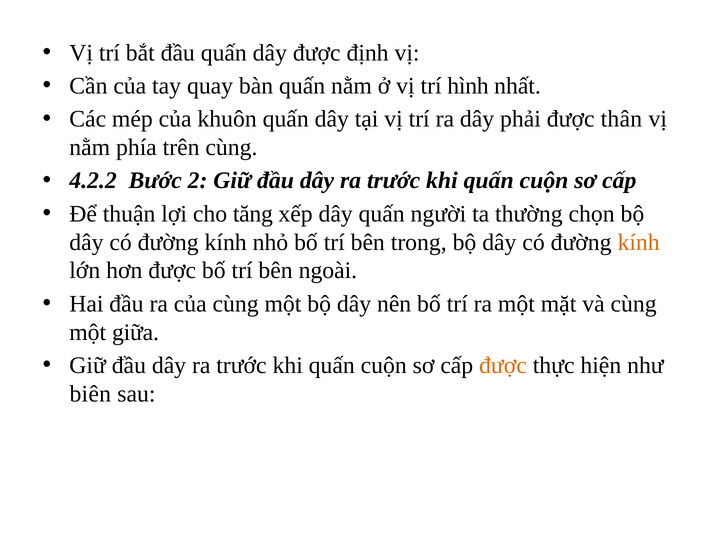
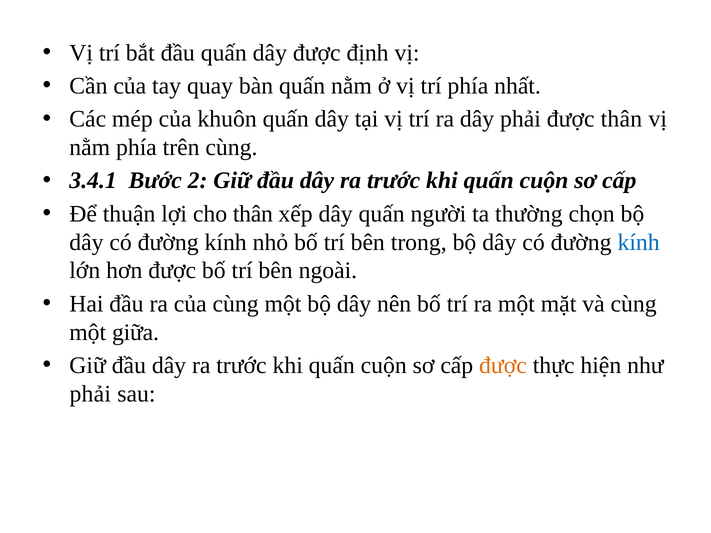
trí hình: hình -> phía
4.2.2: 4.2.2 -> 3.4.1
cho tăng: tăng -> thân
kính at (639, 242) colour: orange -> blue
biên at (90, 394): biên -> phải
